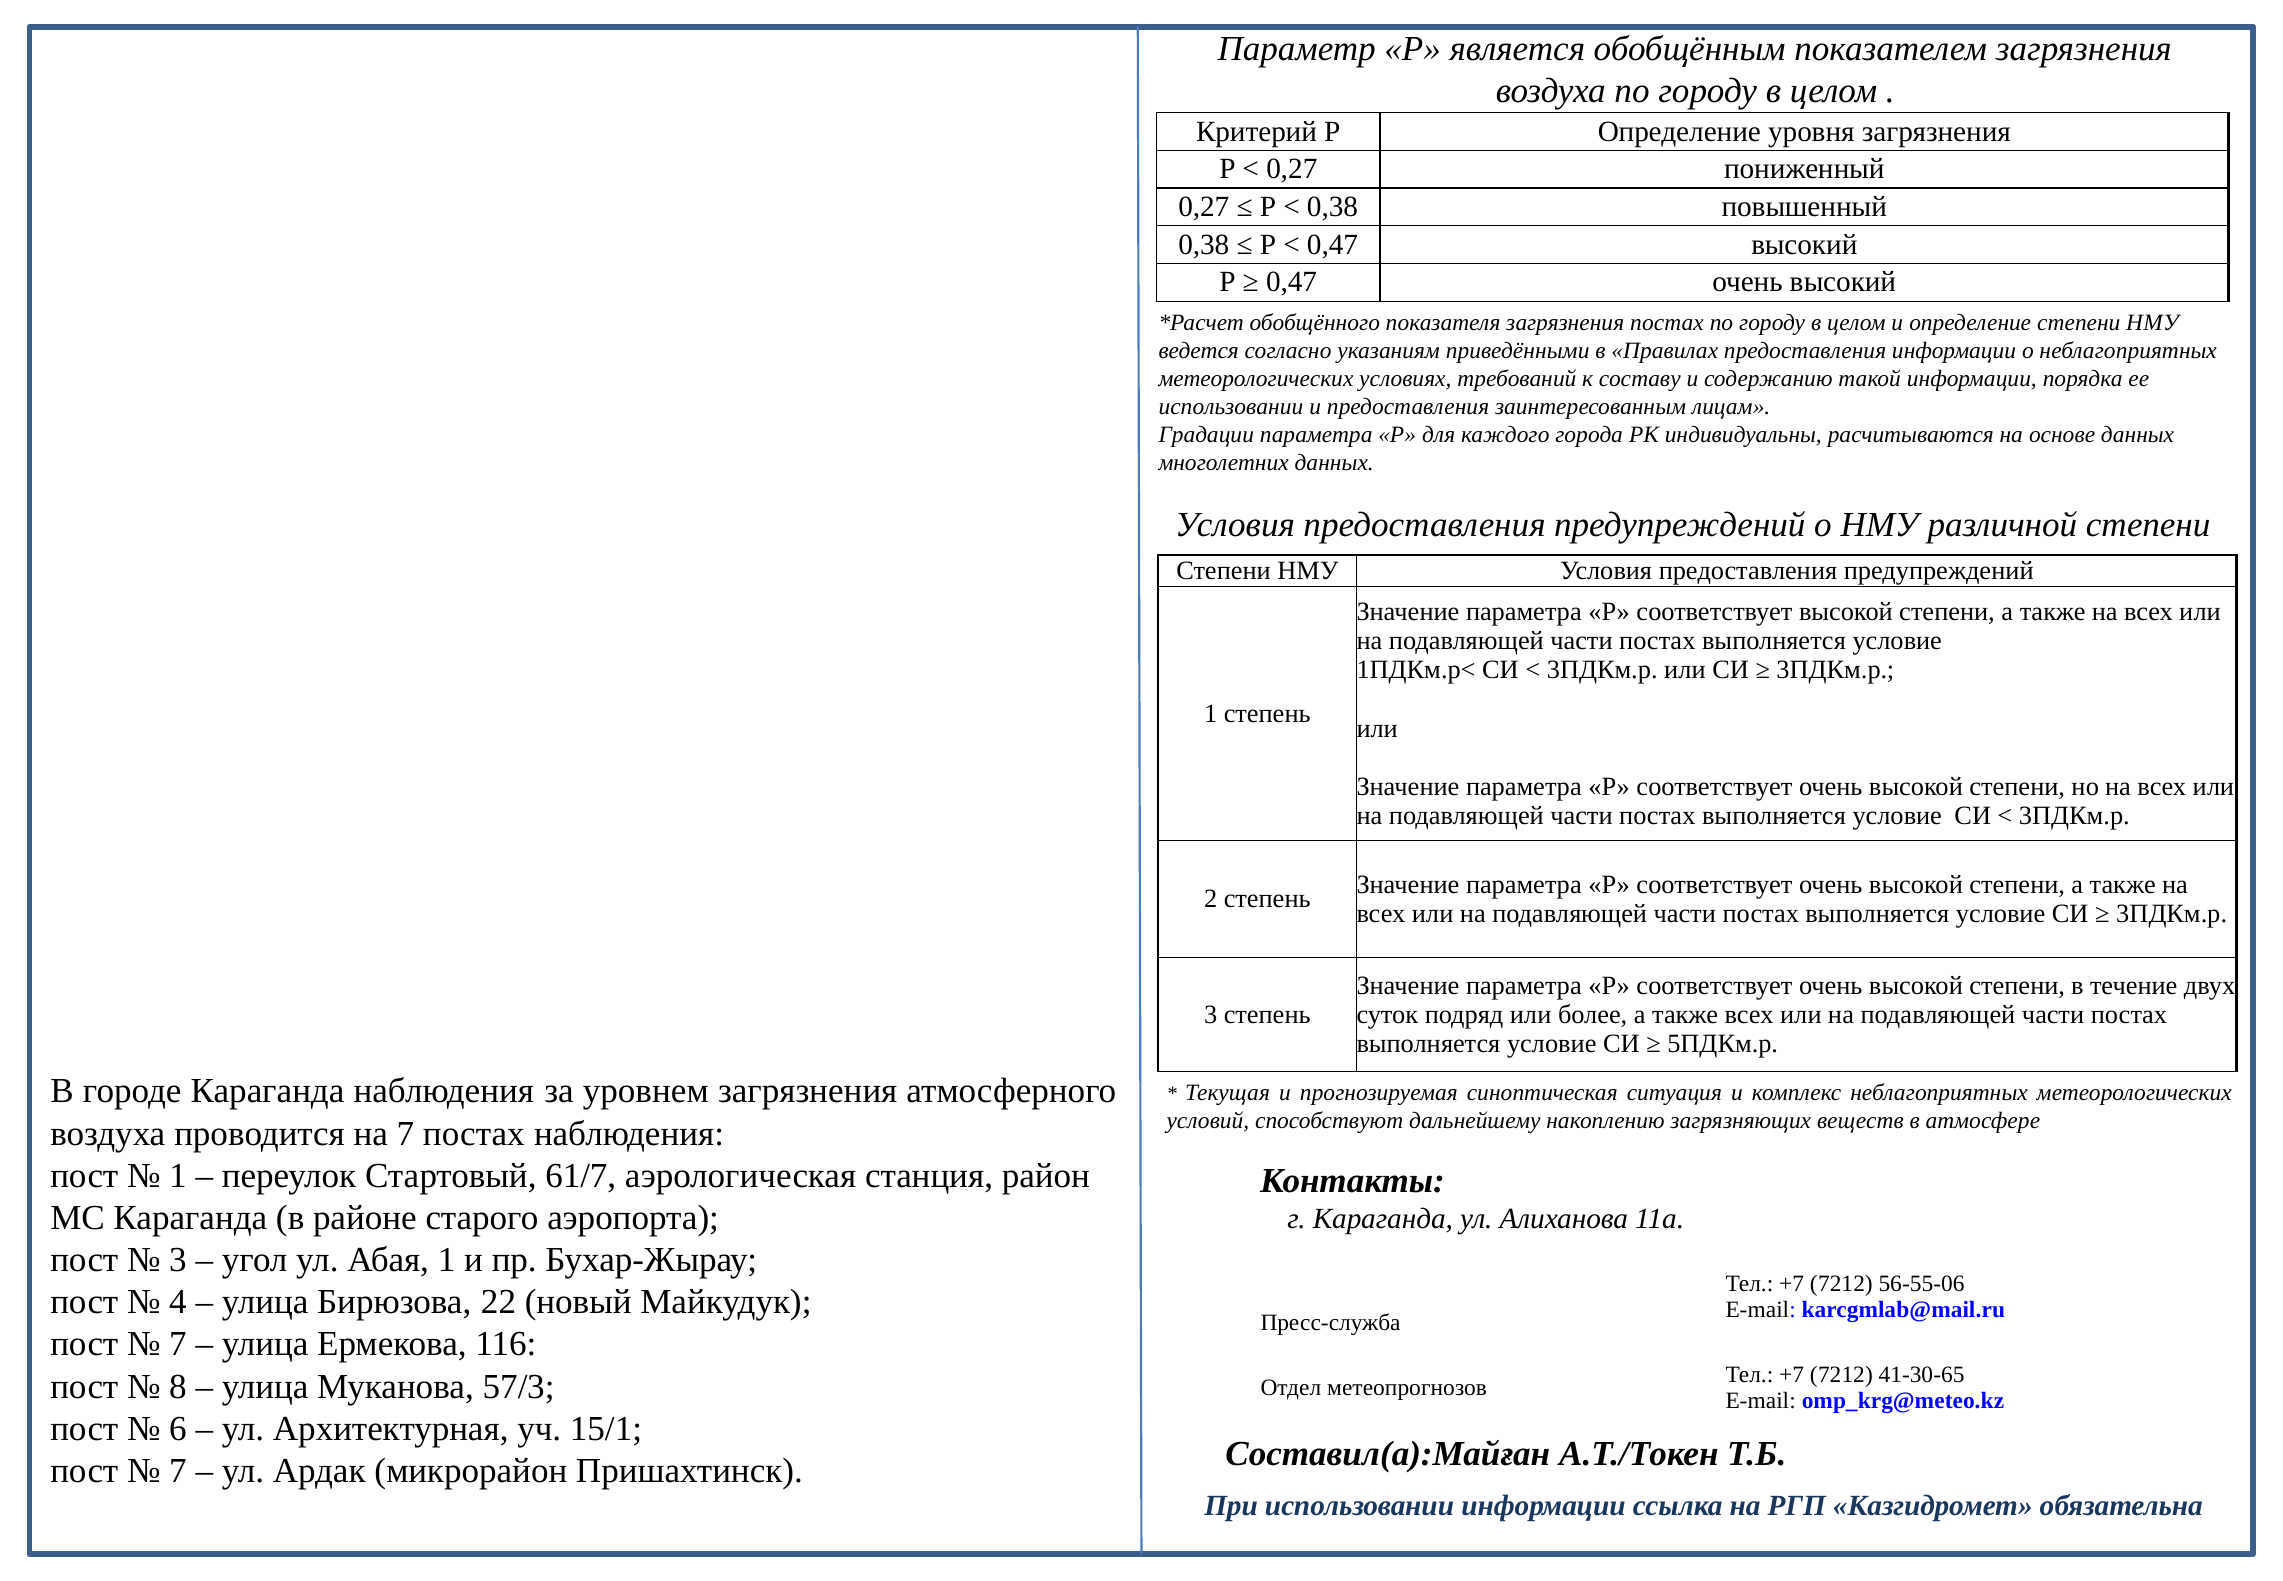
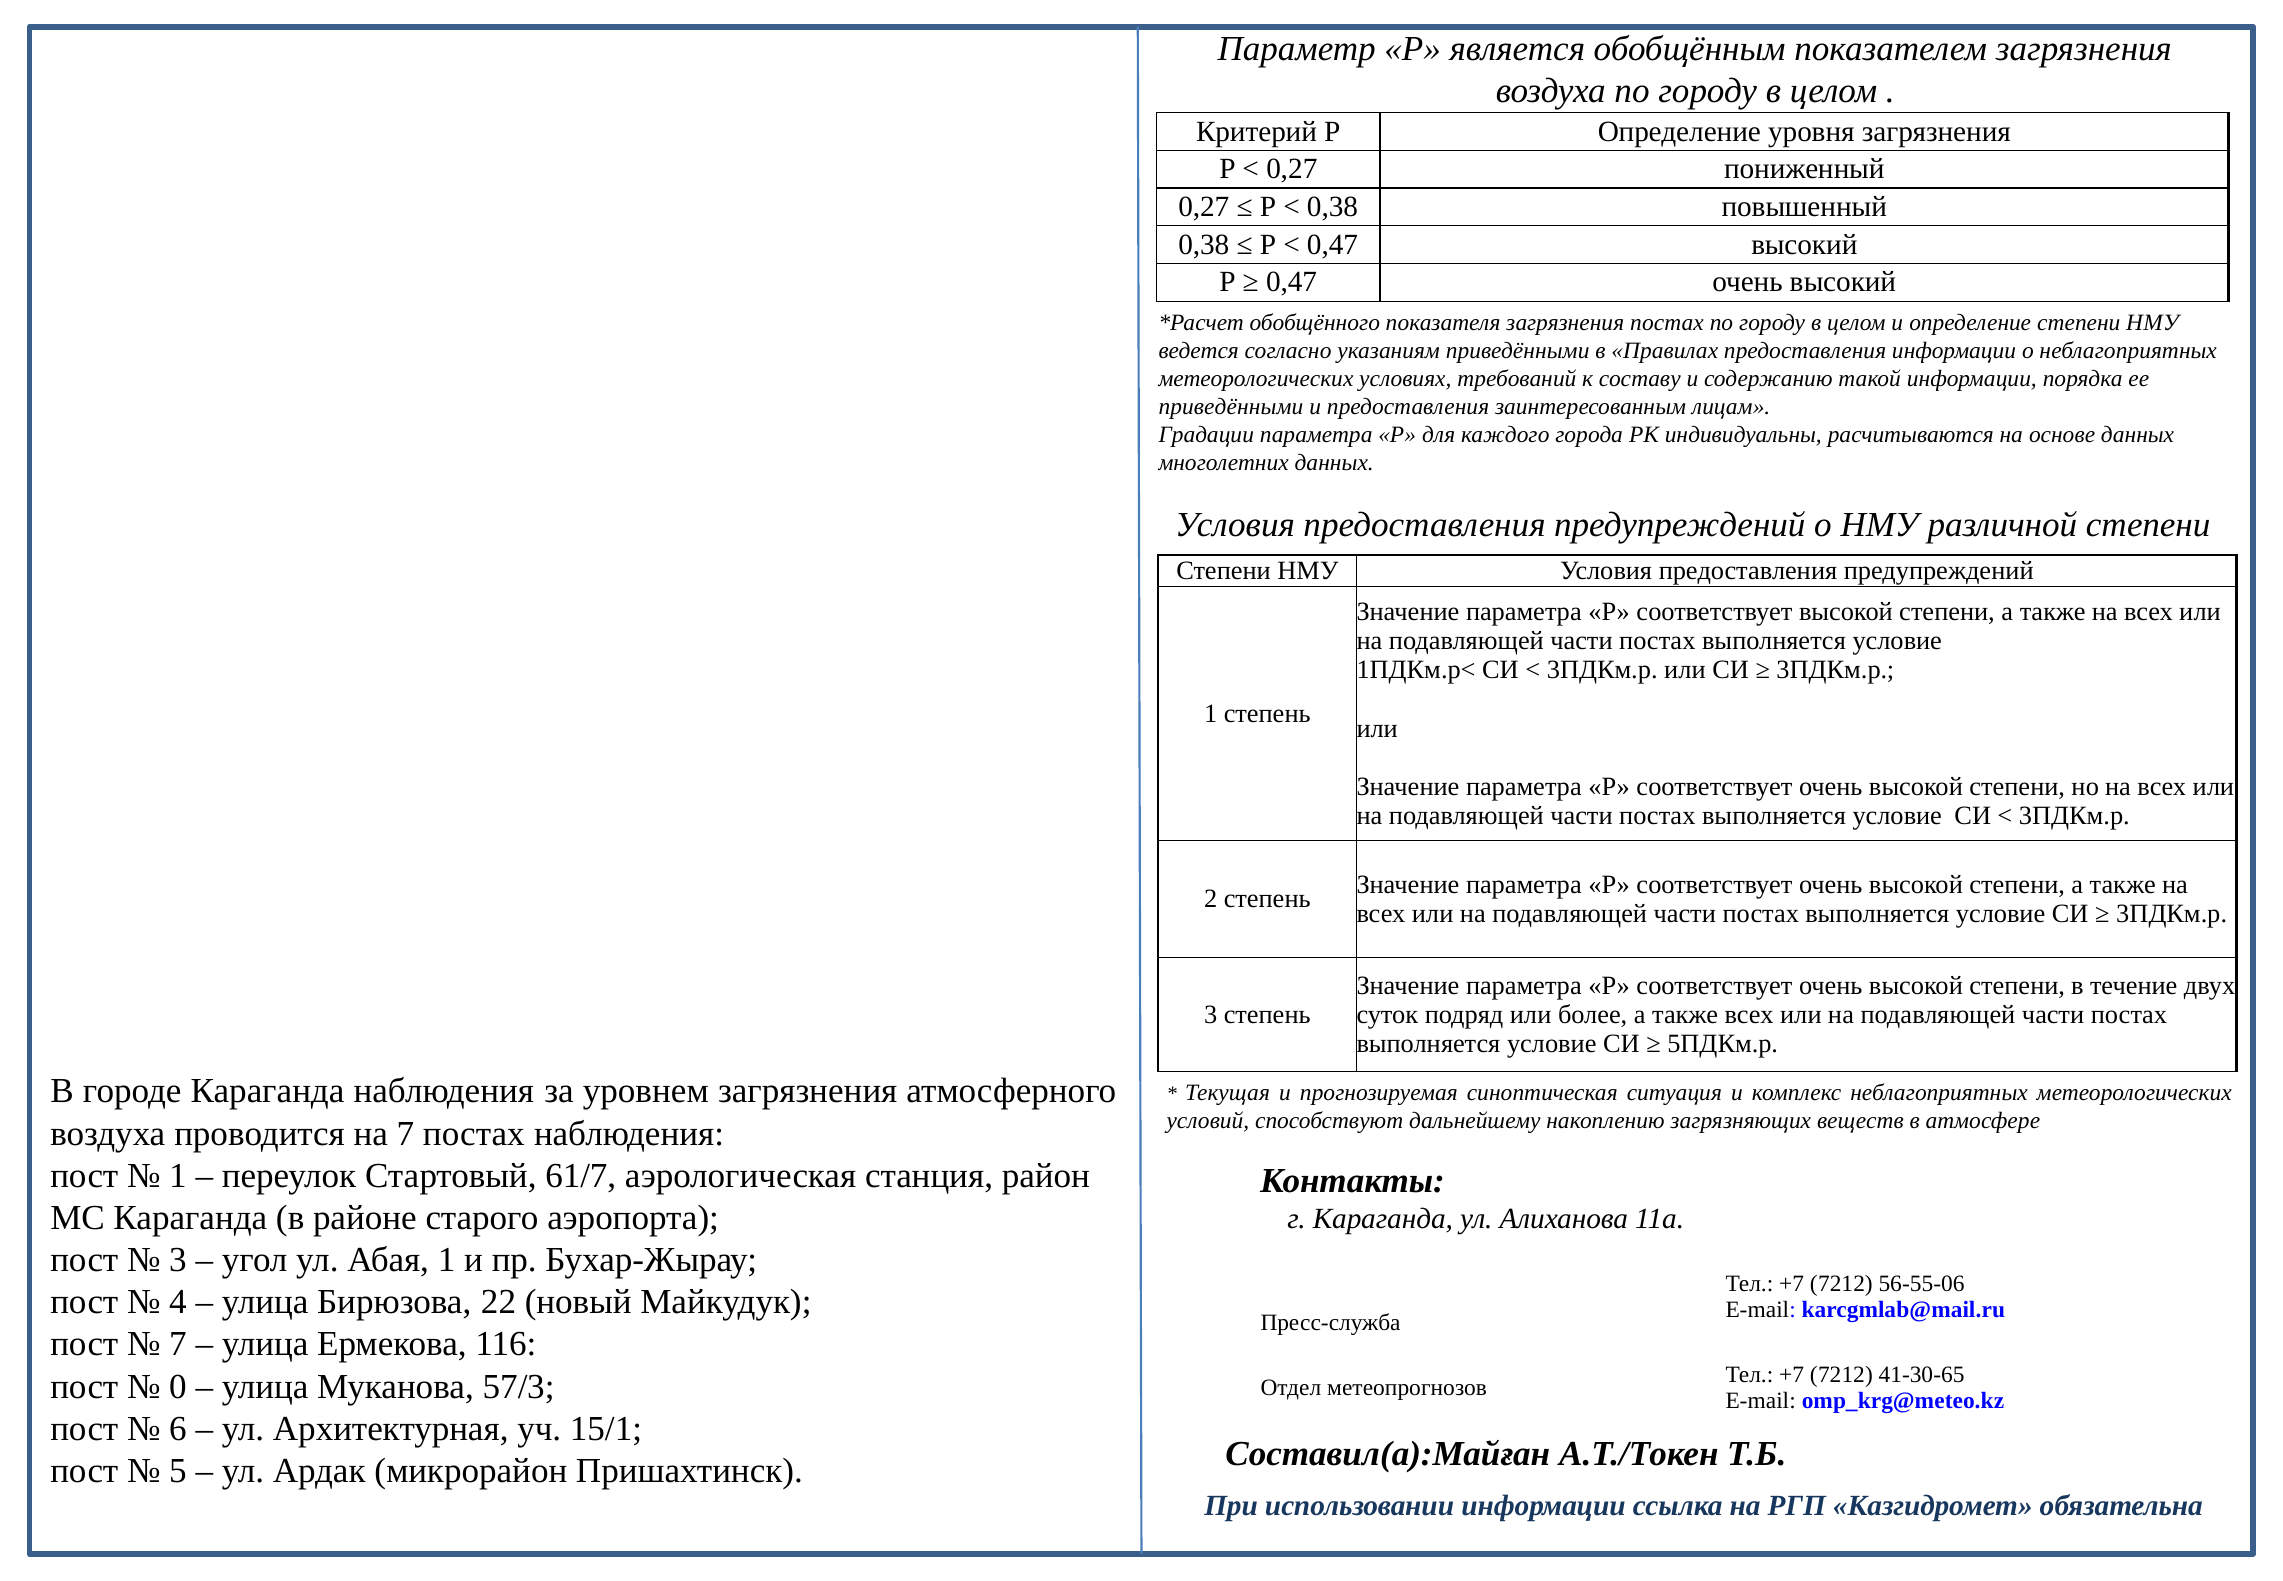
использовании at (1231, 407): использовании -> приведёнными
8: 8 -> 0
7 at (178, 1470): 7 -> 5
